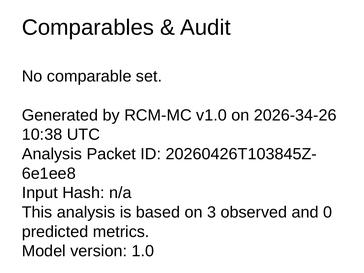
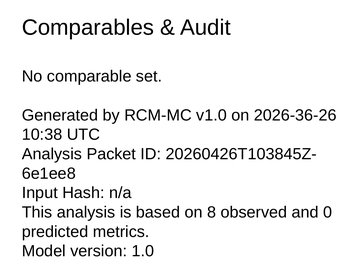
2026-34-26: 2026-34-26 -> 2026-36-26
3: 3 -> 8
